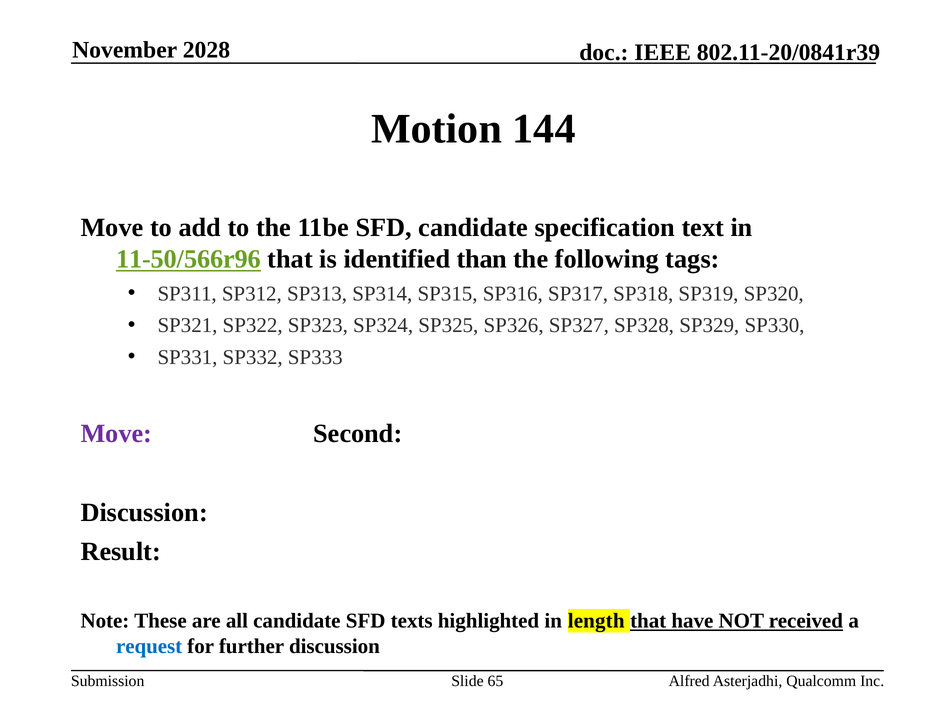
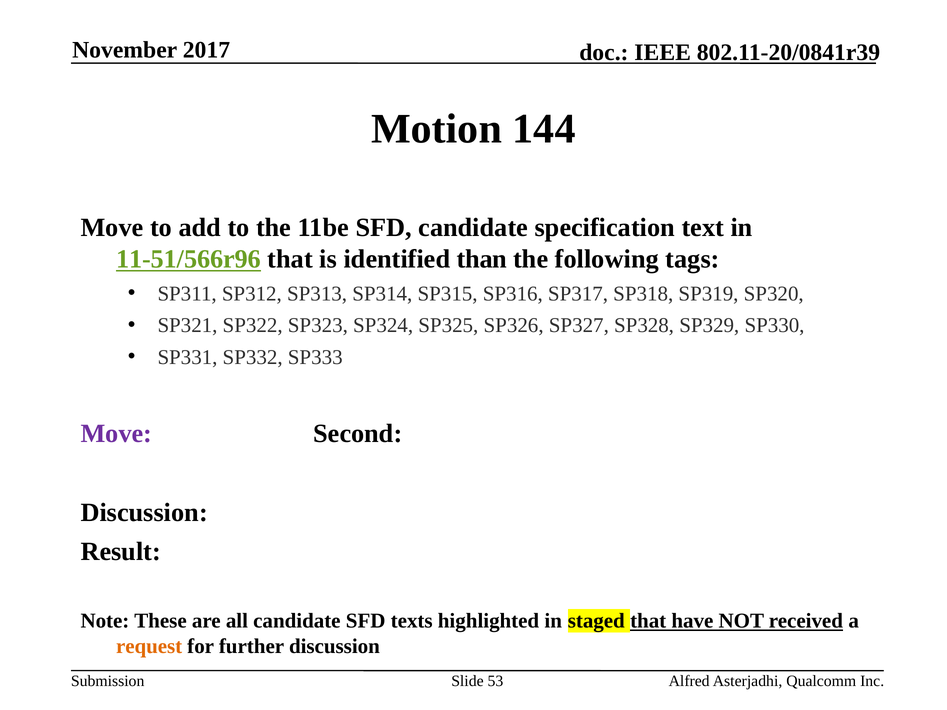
2028: 2028 -> 2017
11-50/566r96: 11-50/566r96 -> 11-51/566r96
length: length -> staged
request colour: blue -> orange
65: 65 -> 53
